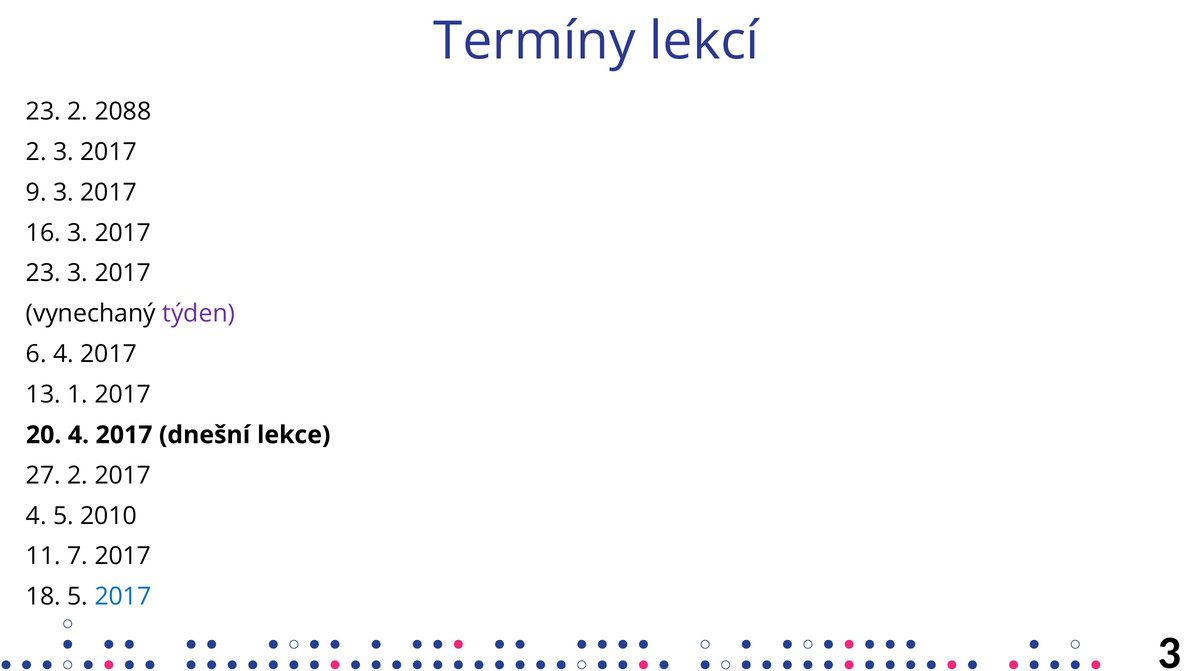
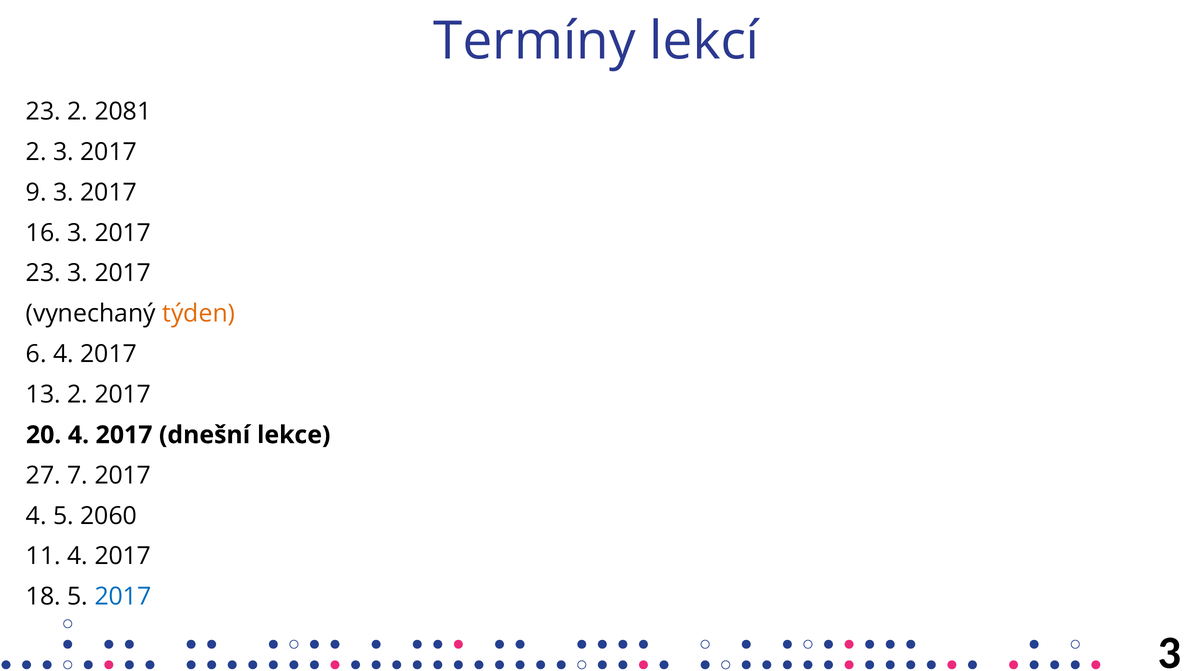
2088: 2088 -> 2081
týden colour: purple -> orange
13 1: 1 -> 2
27 2: 2 -> 7
2010: 2010 -> 2060
11 7: 7 -> 4
